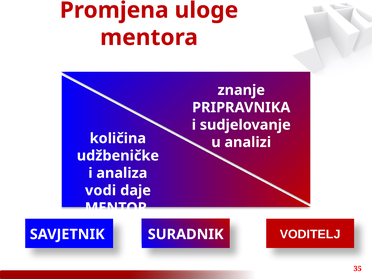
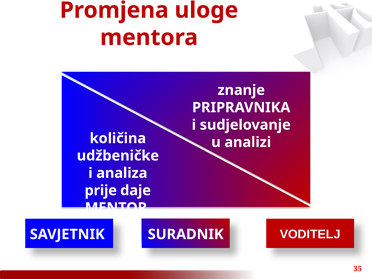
vodi: vodi -> prije
